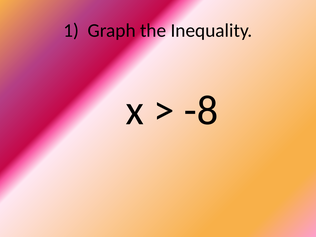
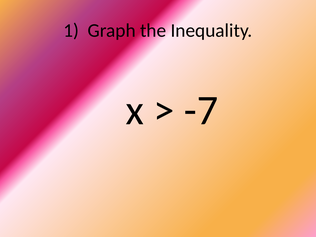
-8: -8 -> -7
